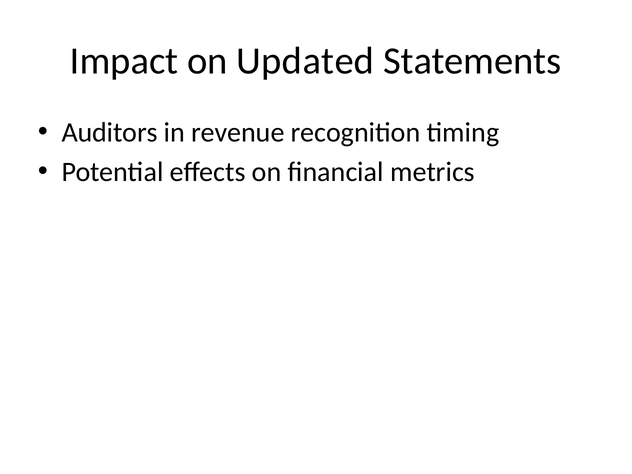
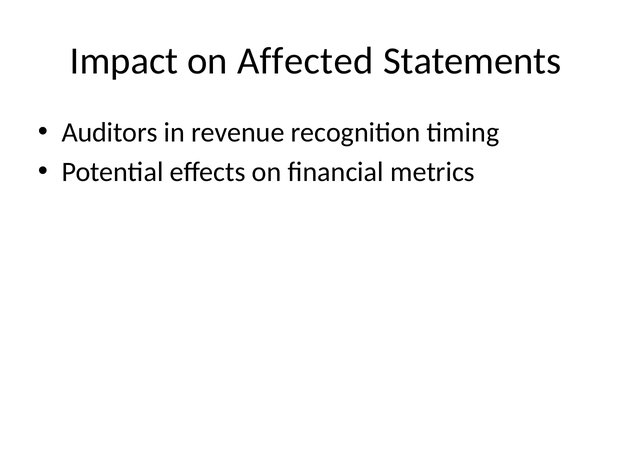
Updated: Updated -> Affected
